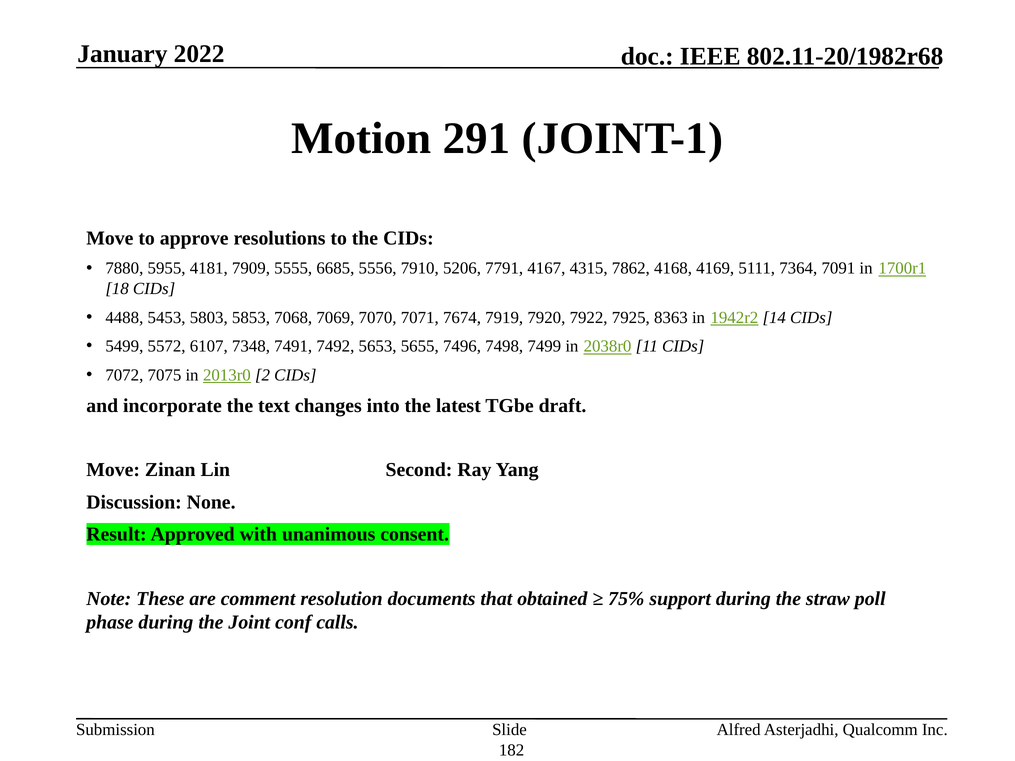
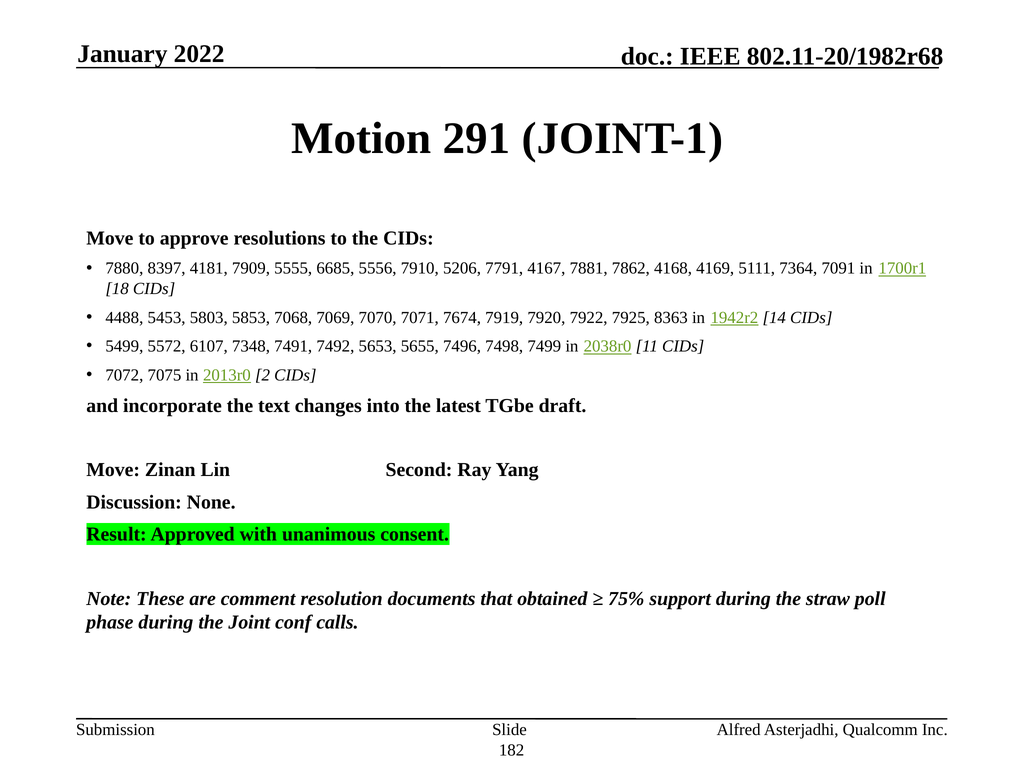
5955: 5955 -> 8397
4315: 4315 -> 7881
